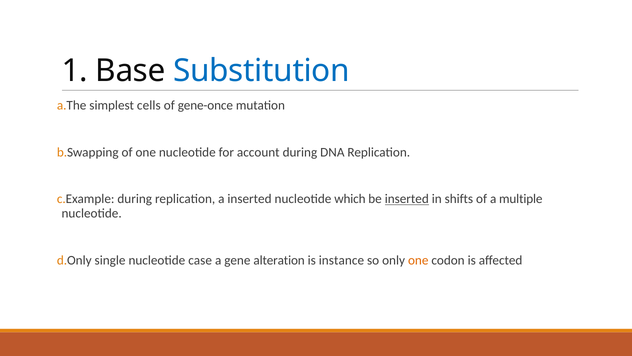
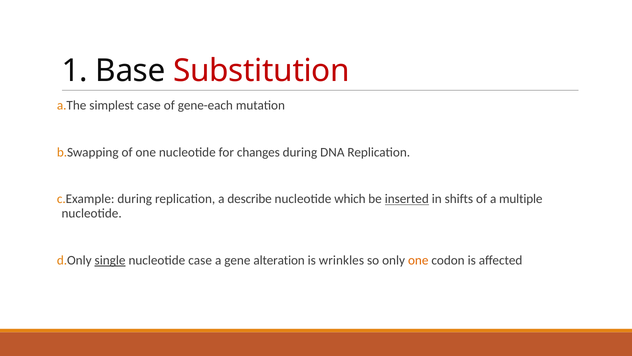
Substitution colour: blue -> red
simplest cells: cells -> case
gene-once: gene-once -> gene-each
account: account -> changes
a inserted: inserted -> describe
single underline: none -> present
instance: instance -> wrinkles
